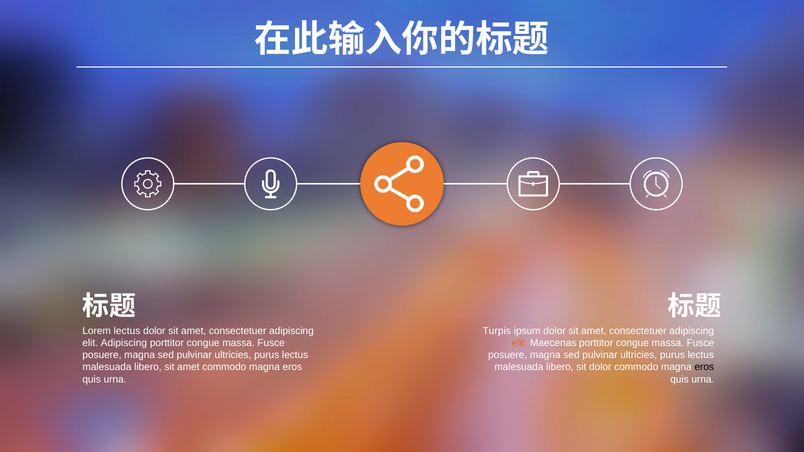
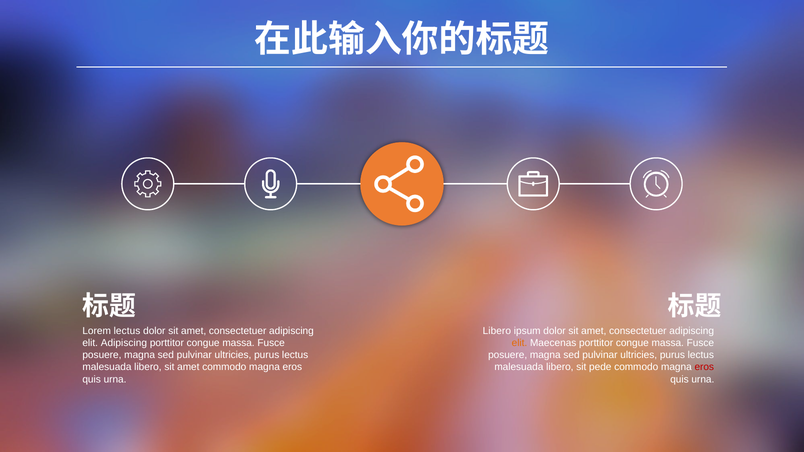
Turpis at (497, 331): Turpis -> Libero
sit dolor: dolor -> pede
eros at (704, 367) colour: black -> red
